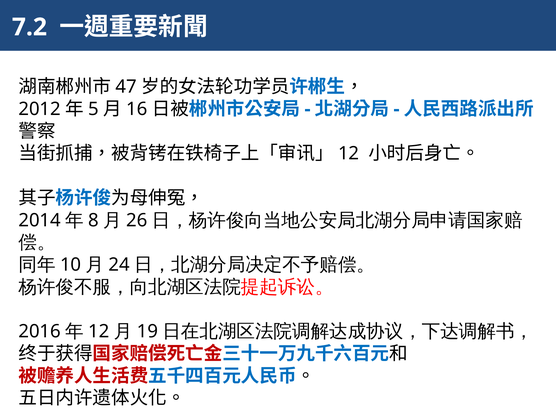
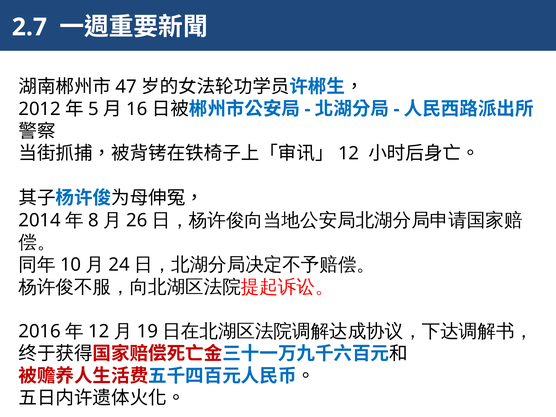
7.2: 7.2 -> 2.7
